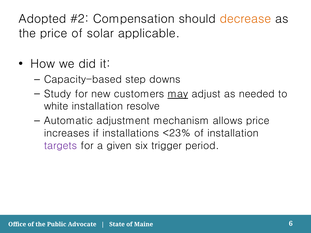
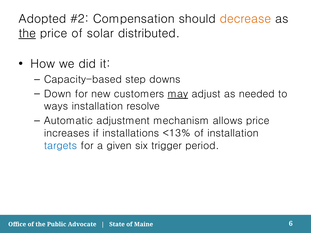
the at (27, 33) underline: none -> present
applicable: applicable -> distributed
Study: Study -> Down
white: white -> ways
<23%: <23% -> <13%
targets colour: purple -> blue
